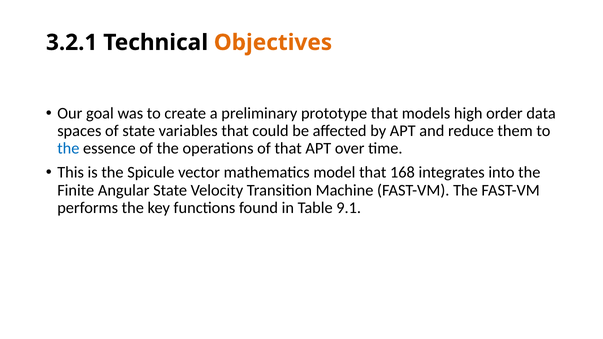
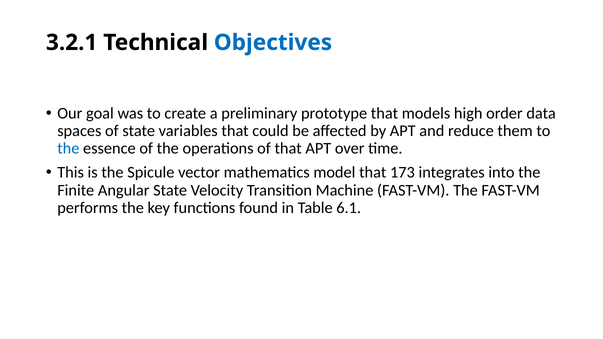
Objectives colour: orange -> blue
168: 168 -> 173
9.1: 9.1 -> 6.1
